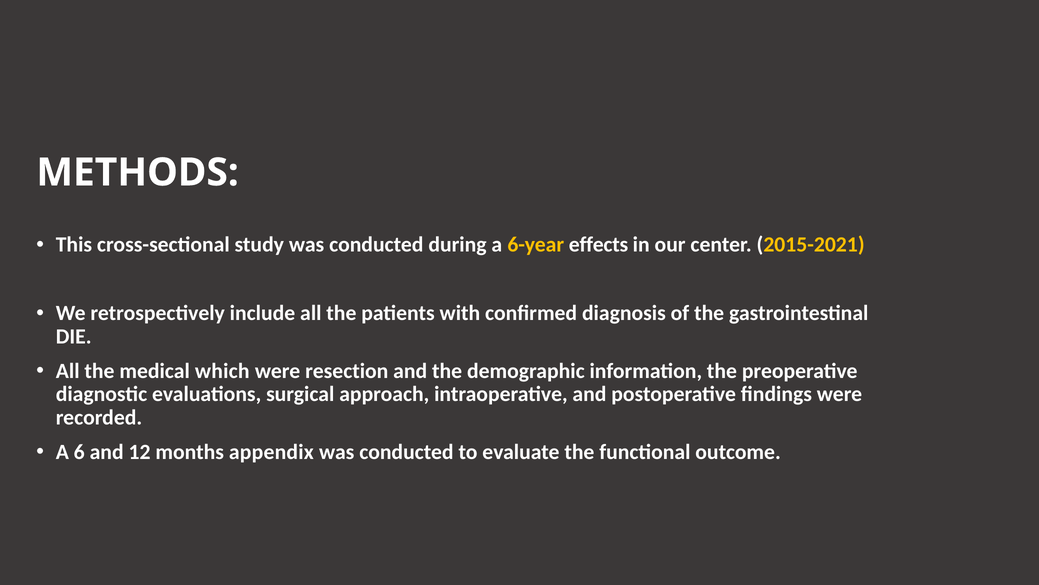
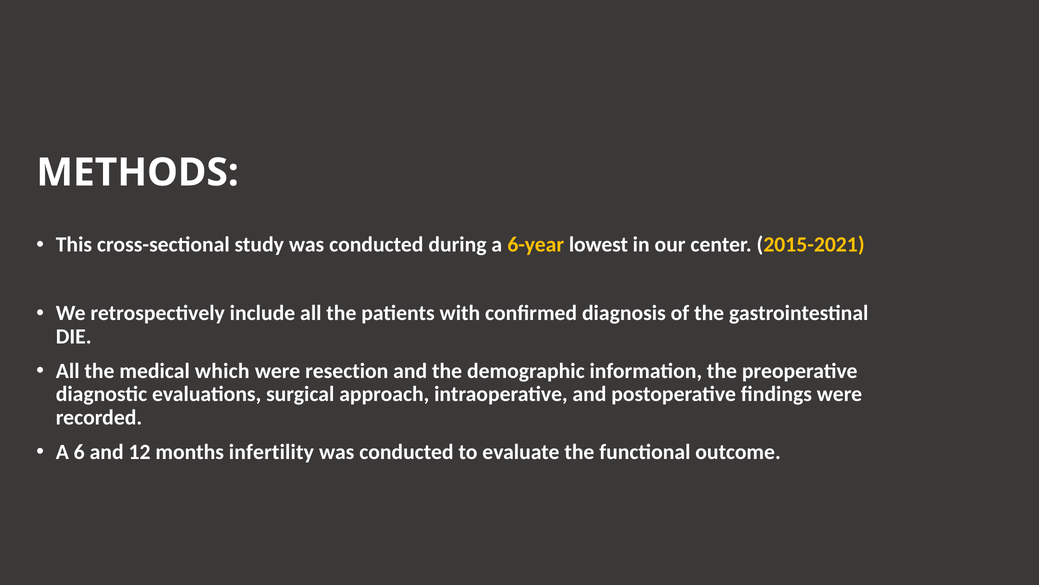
effects: effects -> lowest
appendix: appendix -> infertility
